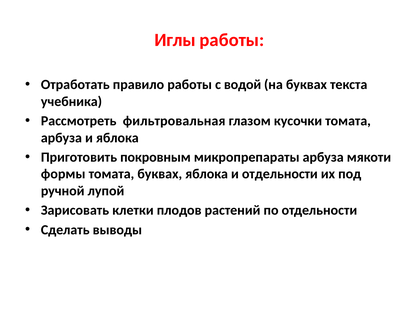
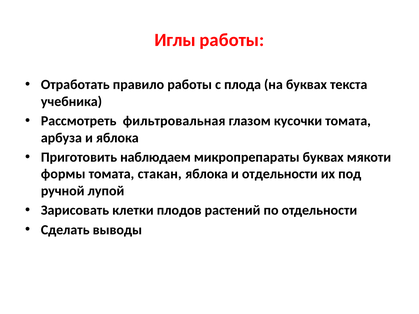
водой: водой -> плода
покровным: покровным -> наблюдаем
микропрепараты арбуза: арбуза -> буквах
томата буквах: буквах -> стакан
